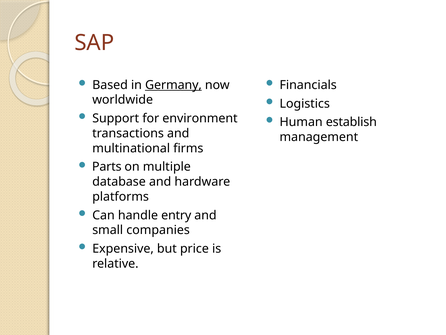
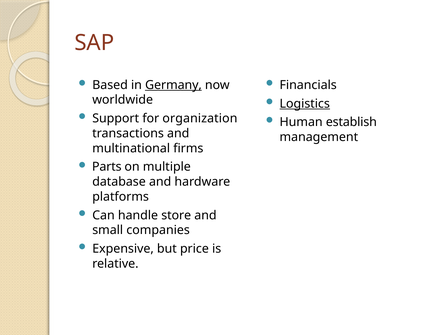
Logistics underline: none -> present
environment: environment -> organization
entry: entry -> store
